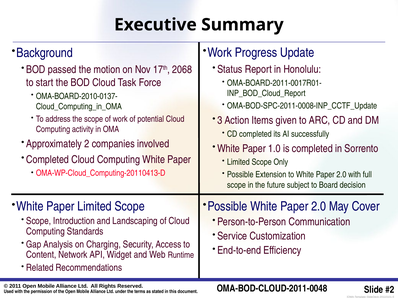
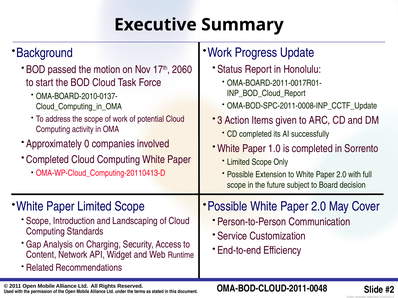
2068: 2068 -> 2060
2: 2 -> 0
